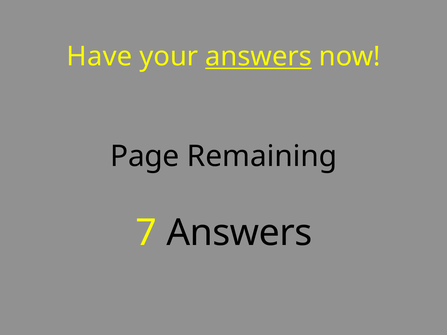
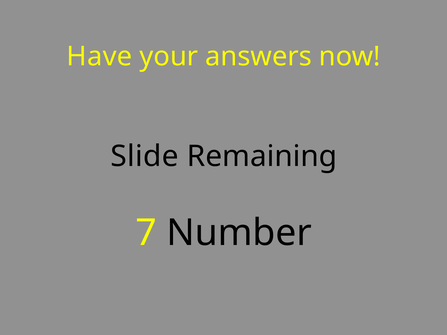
answers at (259, 57) underline: present -> none
Page: Page -> Slide
7 Answers: Answers -> Number
